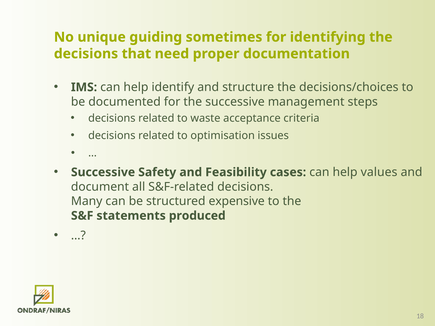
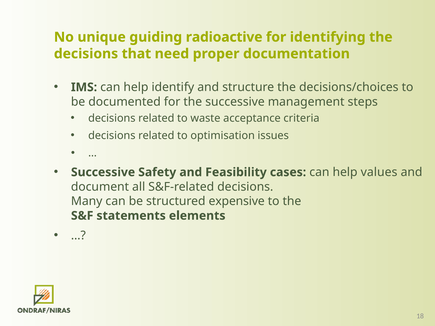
sometimes: sometimes -> radioactive
produced: produced -> elements
